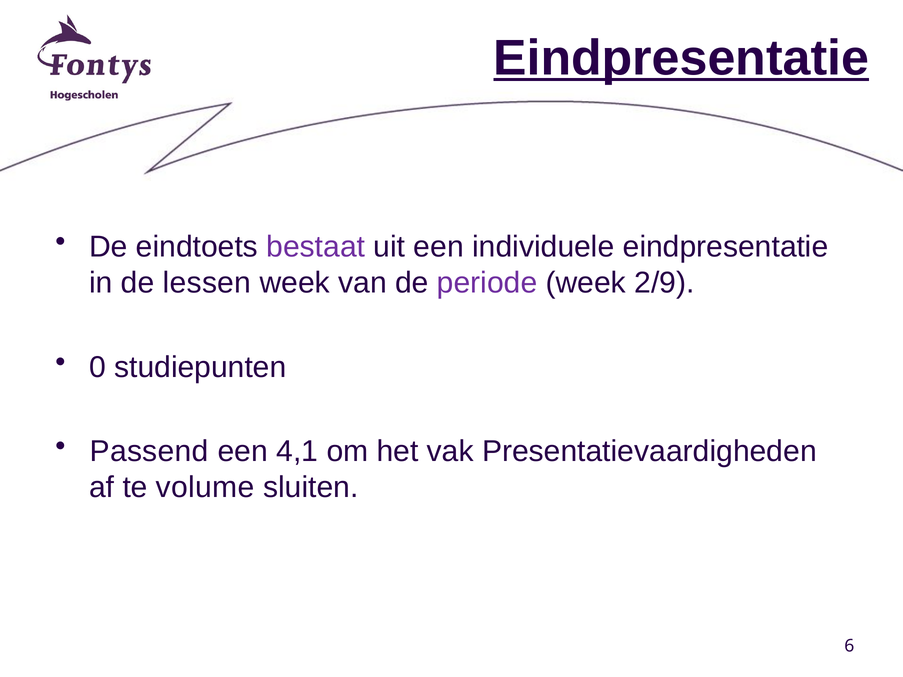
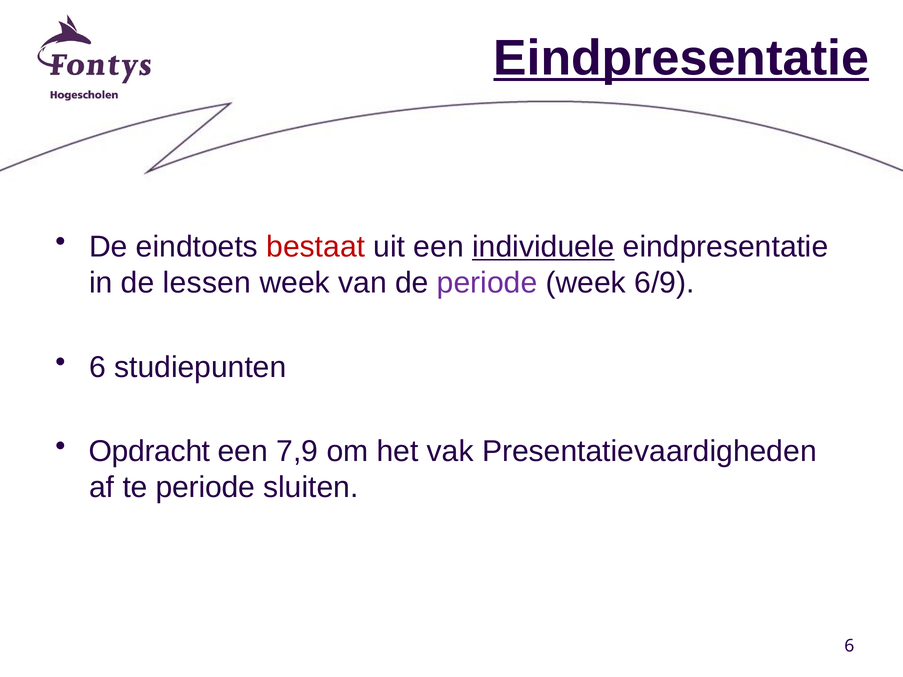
bestaat colour: purple -> red
individuele underline: none -> present
2/9: 2/9 -> 6/9
0 at (98, 367): 0 -> 6
Passend: Passend -> Opdracht
4,1: 4,1 -> 7,9
te volume: volume -> periode
